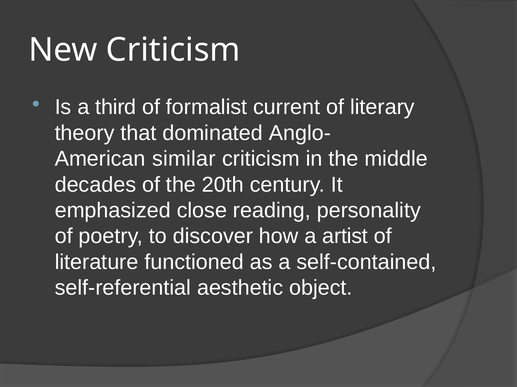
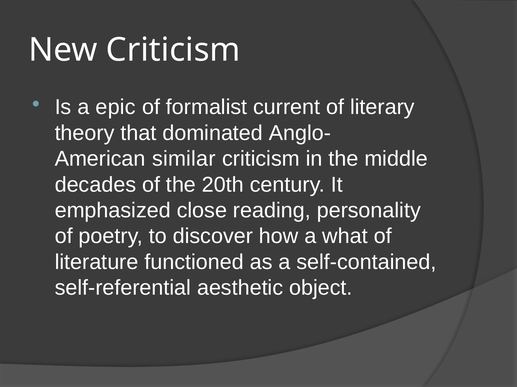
third: third -> epic
artist: artist -> what
